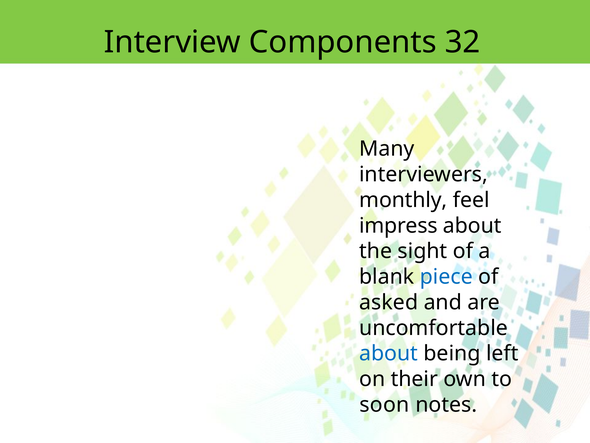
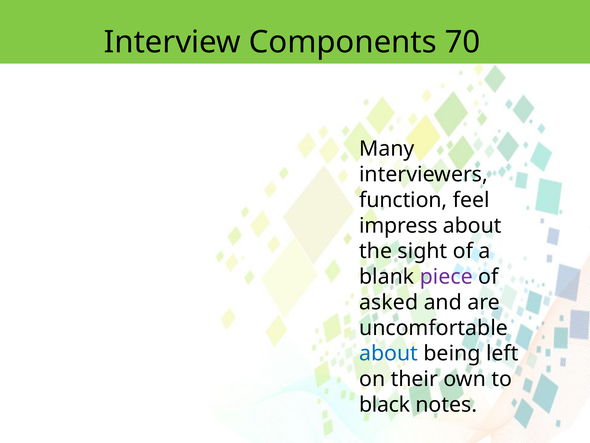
32: 32 -> 70
monthly: monthly -> function
piece colour: blue -> purple
soon: soon -> black
